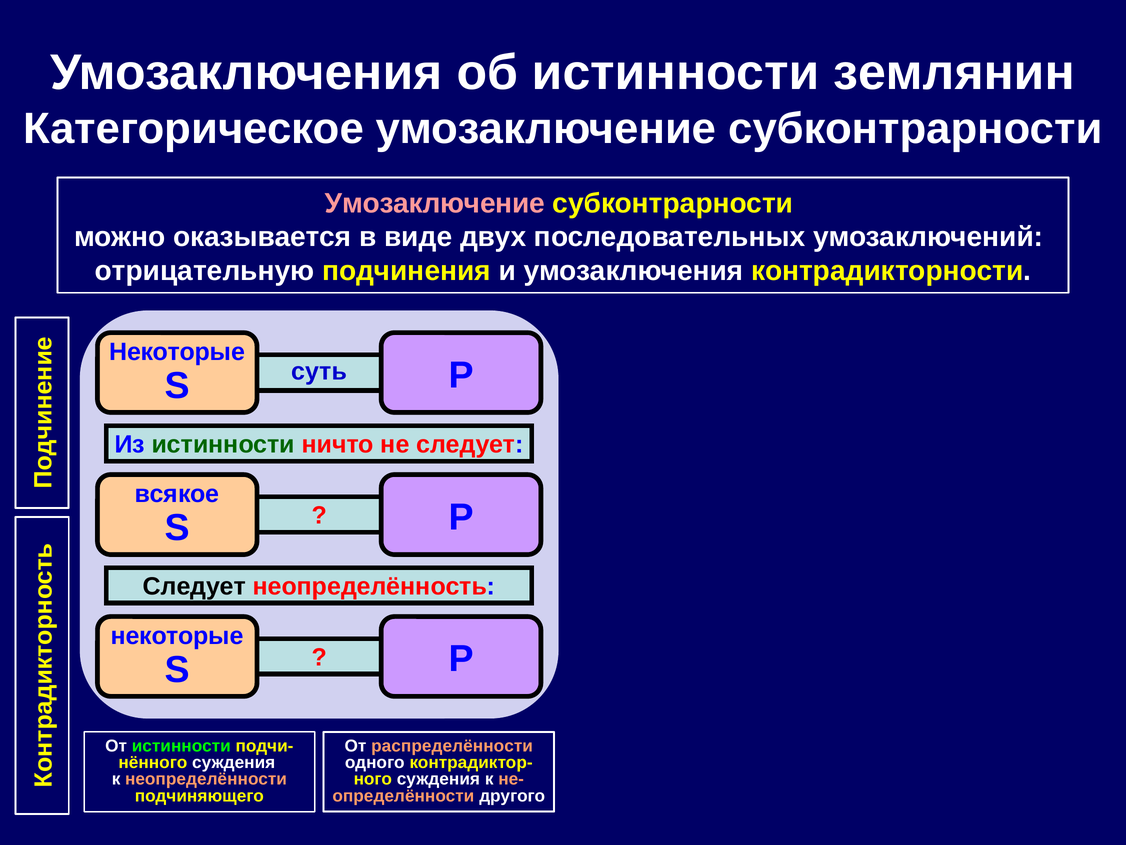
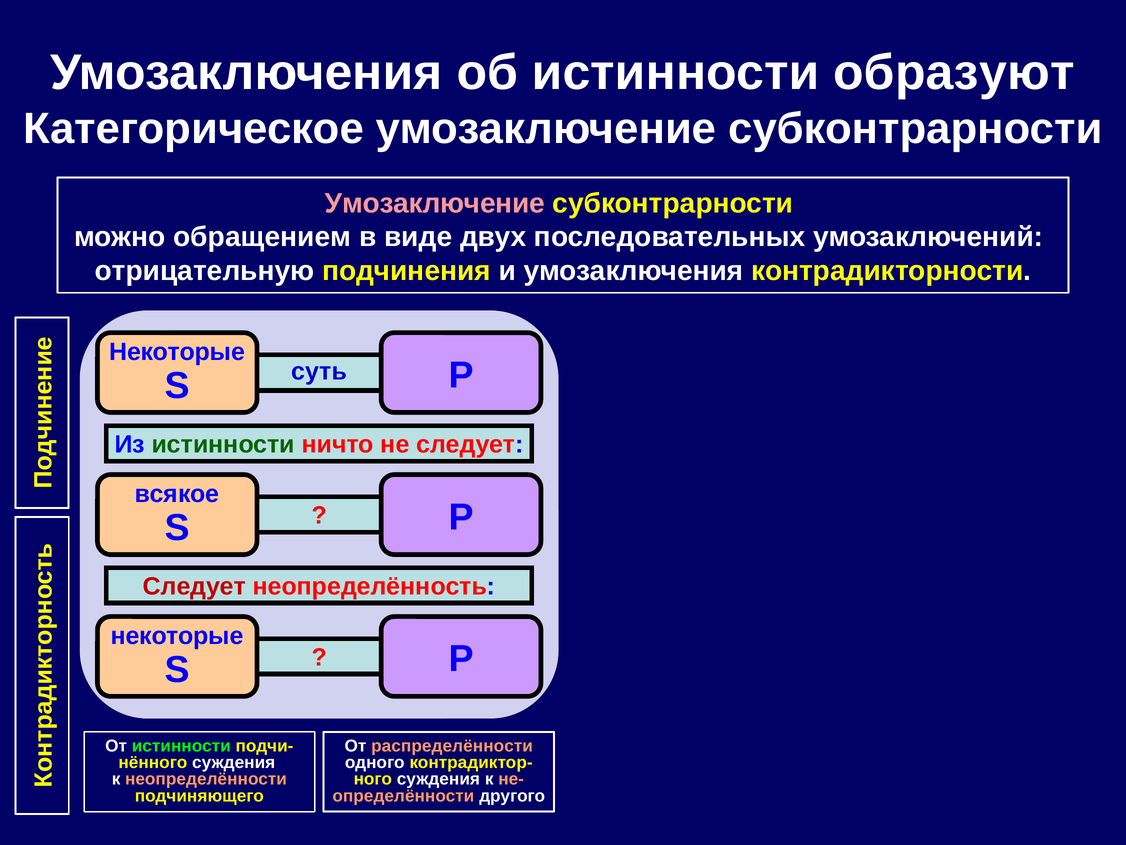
землянин: землянин -> образуют
оказывается: оказывается -> обращением
Следует at (194, 586) colour: black -> red
